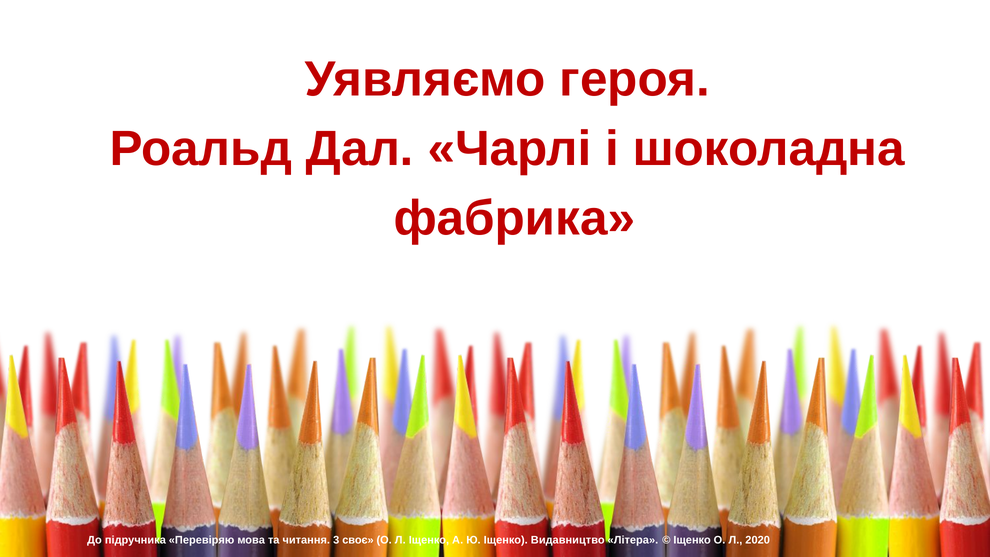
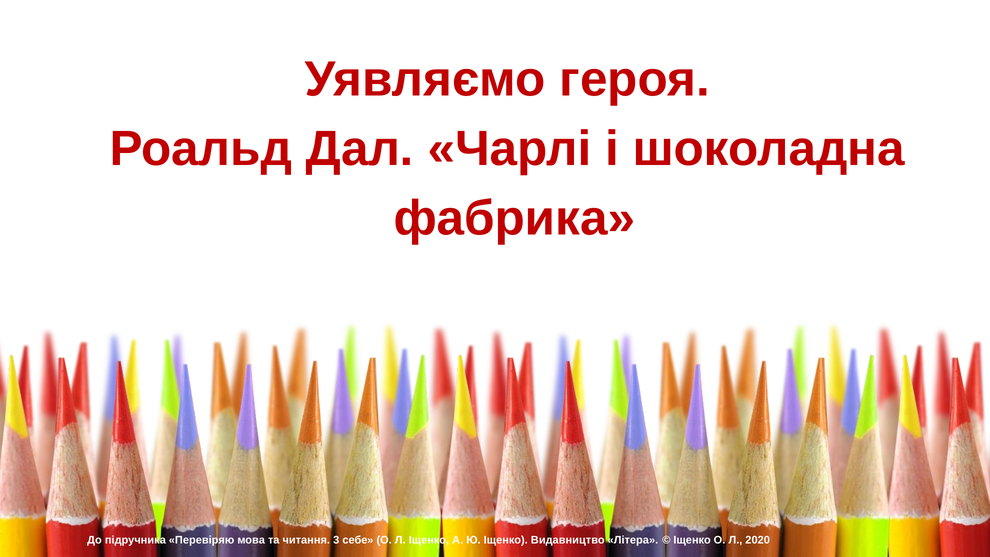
своє: своє -> себе
